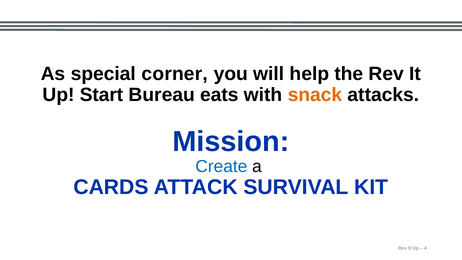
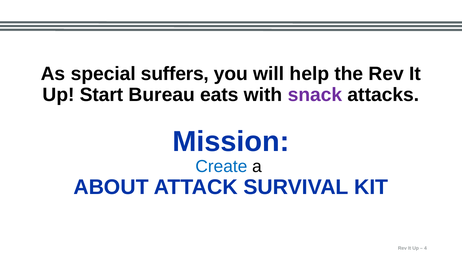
corner: corner -> suffers
snack colour: orange -> purple
CARDS: CARDS -> ABOUT
